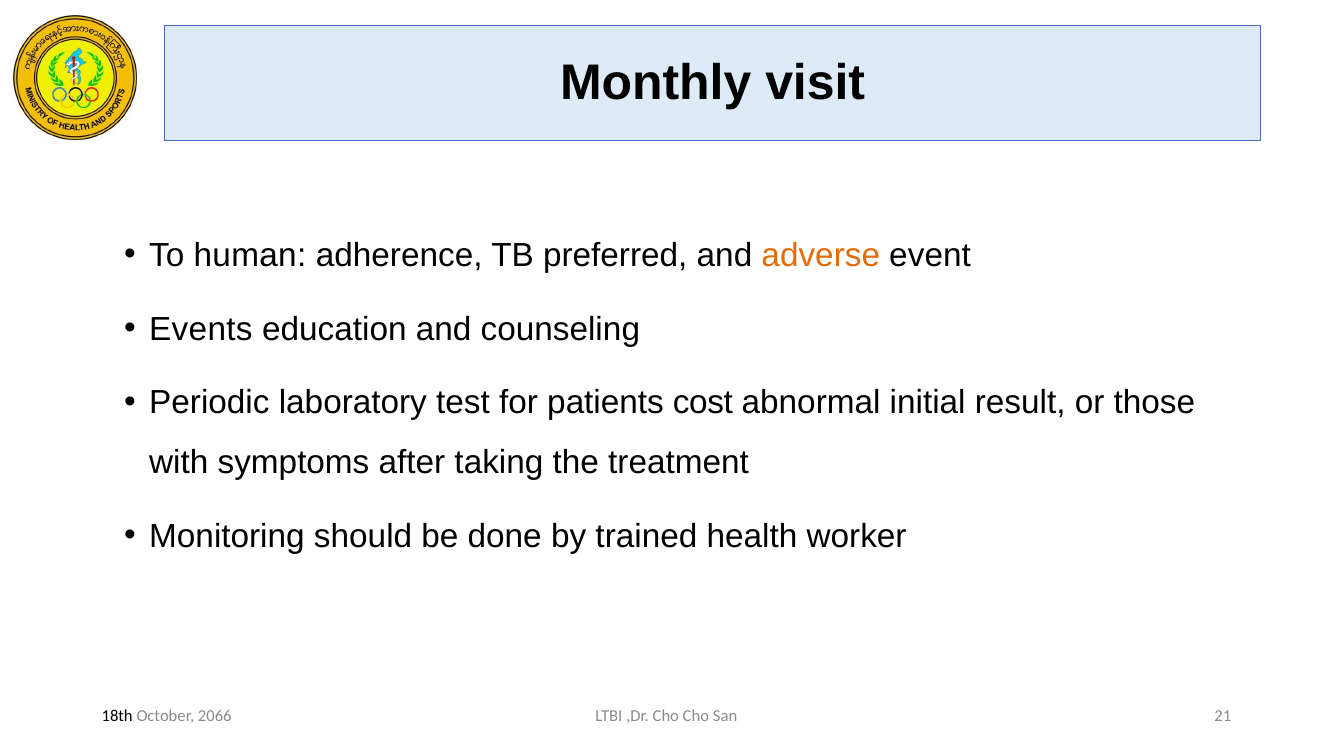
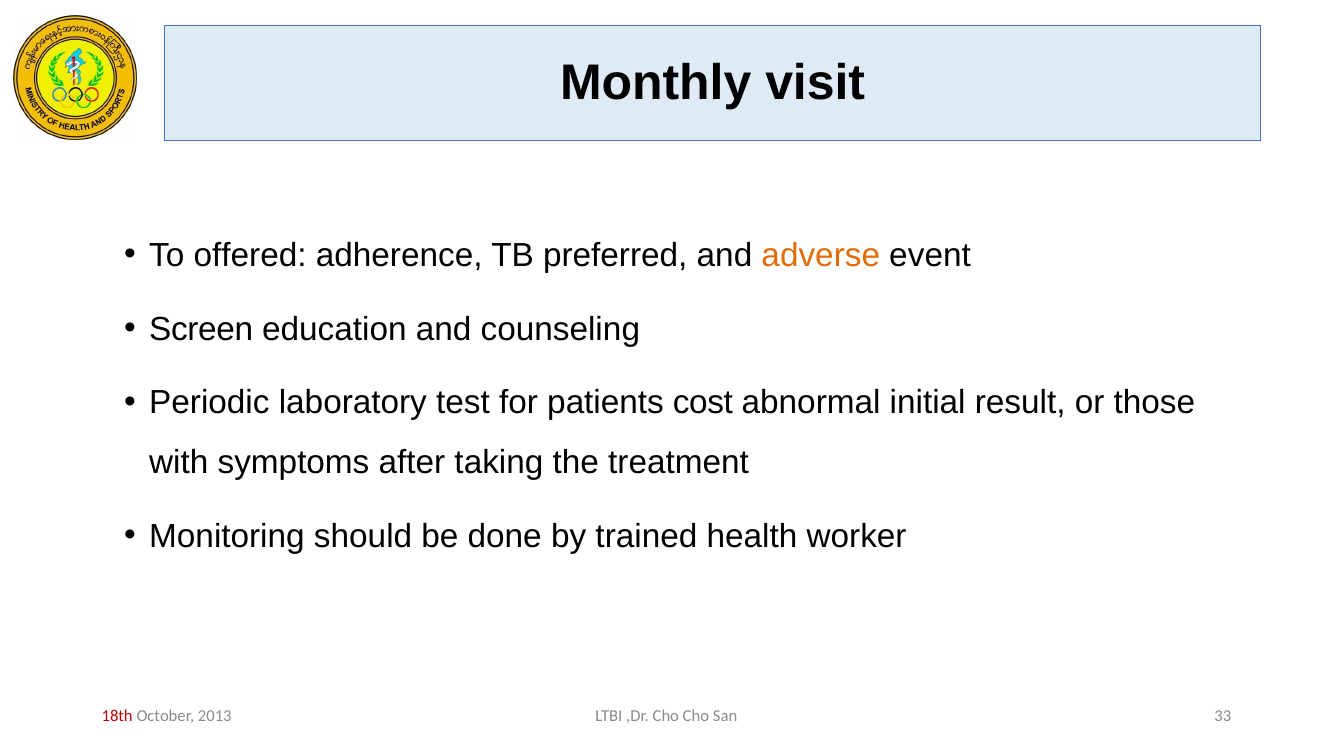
human: human -> offered
Events: Events -> Screen
21: 21 -> 33
18th colour: black -> red
2066: 2066 -> 2013
